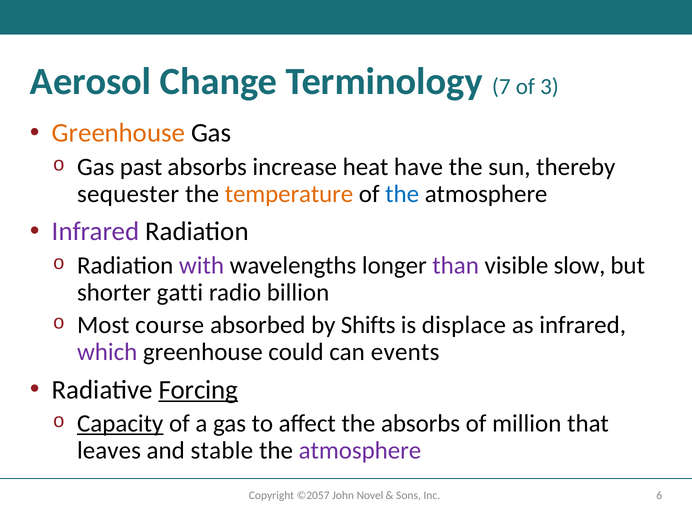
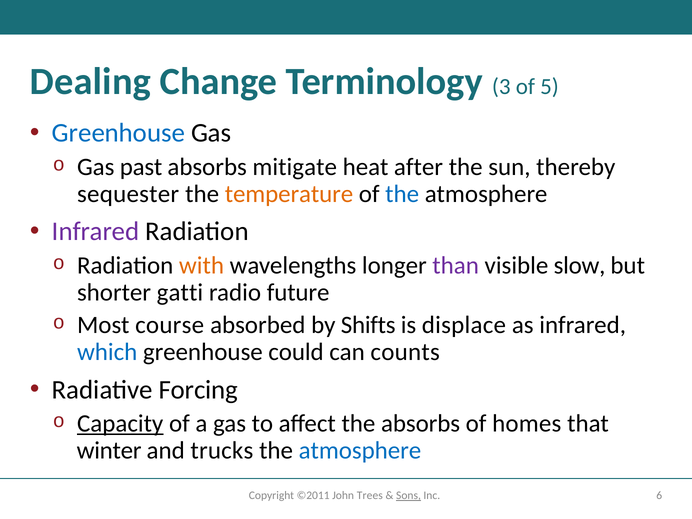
Aerosol: Aerosol -> Dealing
7: 7 -> 3
3: 3 -> 5
Greenhouse at (119, 133) colour: orange -> blue
increase: increase -> mitigate
have: have -> after
with colour: purple -> orange
billion: billion -> future
which colour: purple -> blue
events: events -> counts
Forcing underline: present -> none
million: million -> homes
leaves: leaves -> winter
stable: stable -> trucks
atmosphere at (360, 450) colour: purple -> blue
©2057: ©2057 -> ©2011
Novel: Novel -> Trees
Sons underline: none -> present
